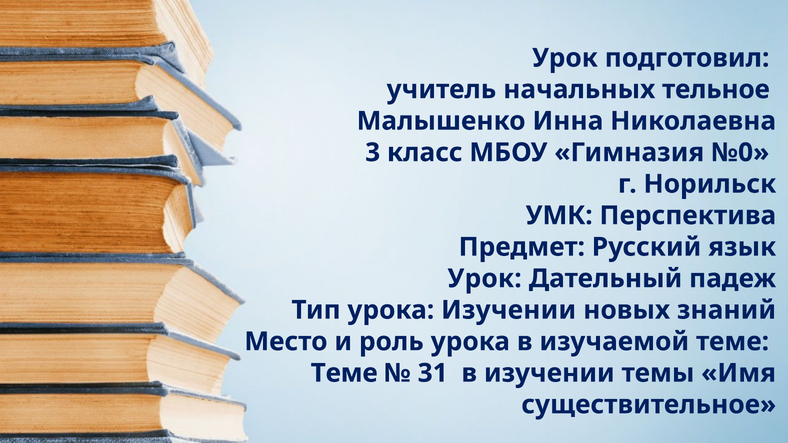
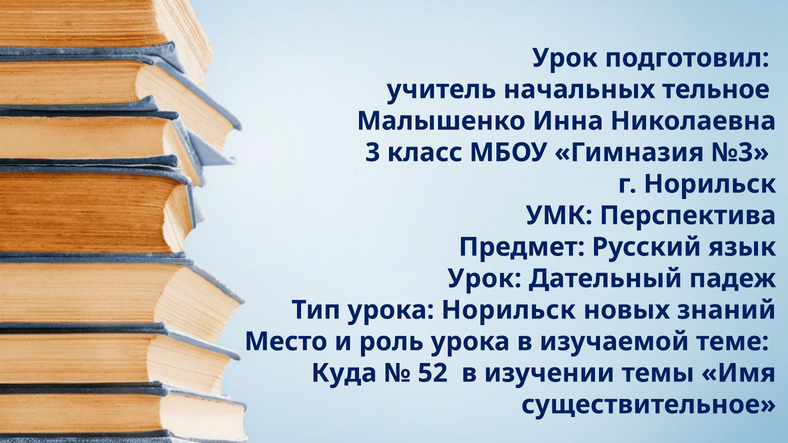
№0: №0 -> №3
урока Изучении: Изучении -> Норильск
Теме at (344, 373): Теме -> Куда
31: 31 -> 52
